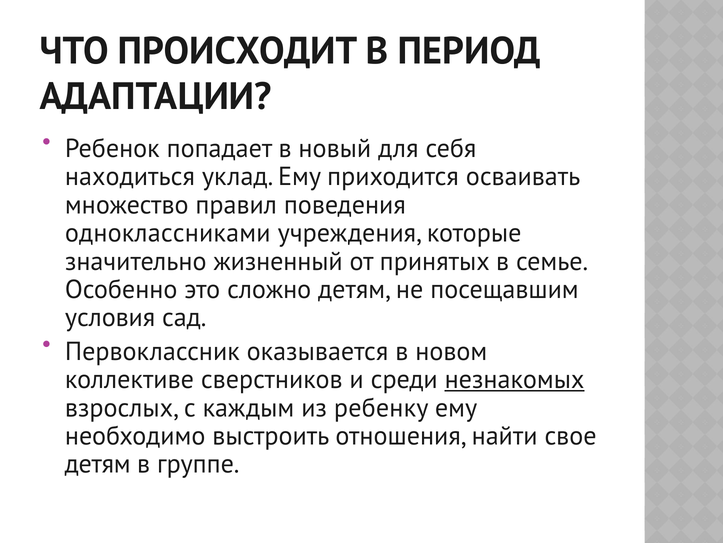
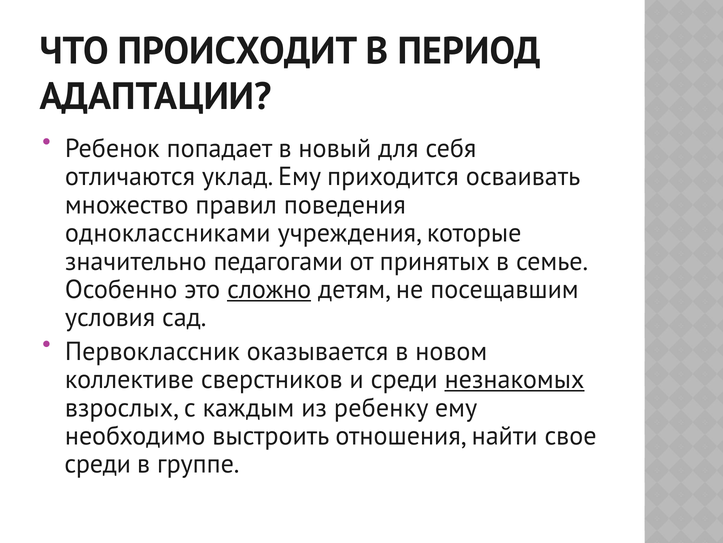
находиться: находиться -> отличаются
жизненный: жизненный -> педагогами
сложно underline: none -> present
детям at (98, 464): детям -> среди
